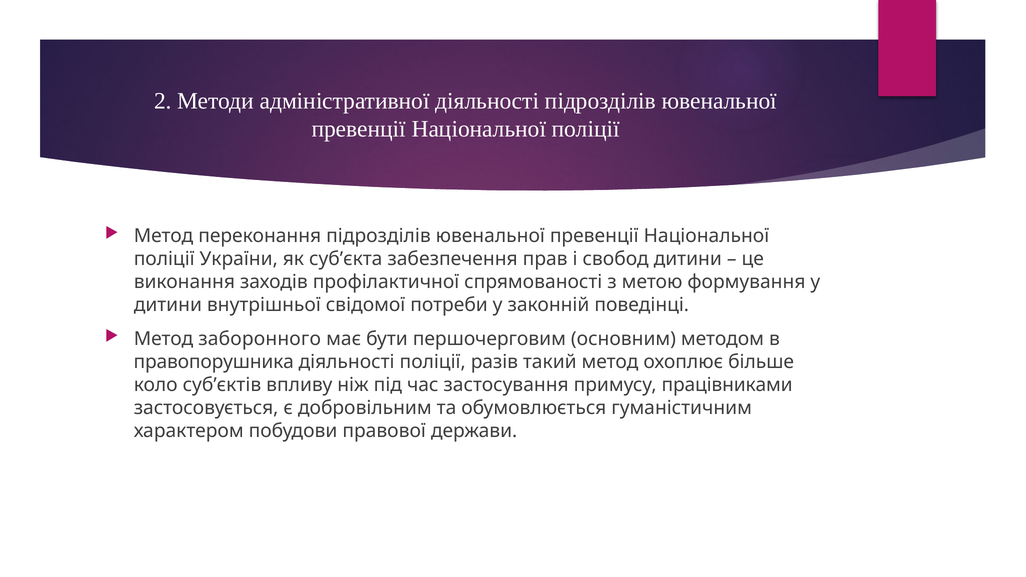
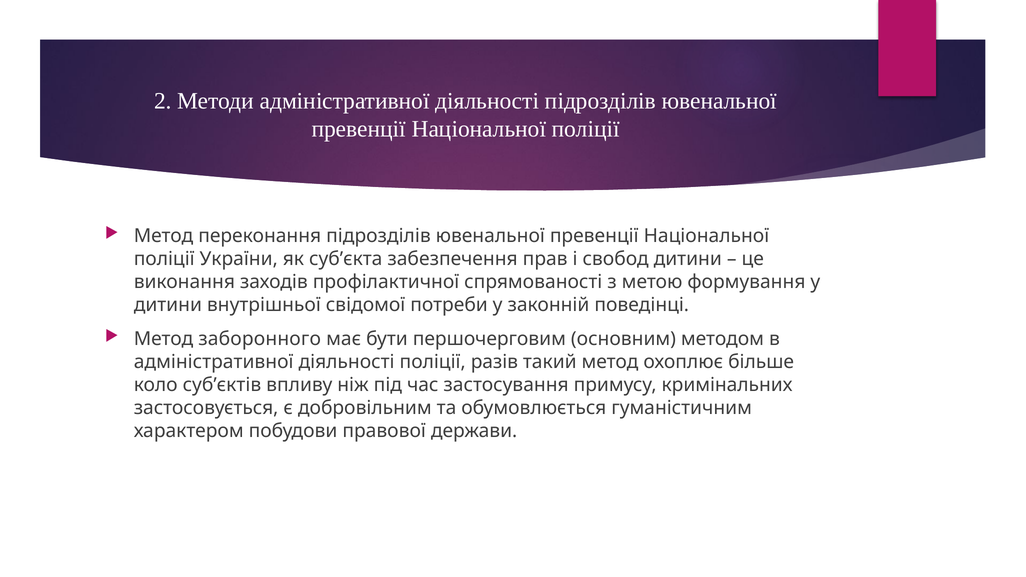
правопорушника at (214, 362): правопорушника -> адміністративної
працівниками: працівниками -> кримінальних
